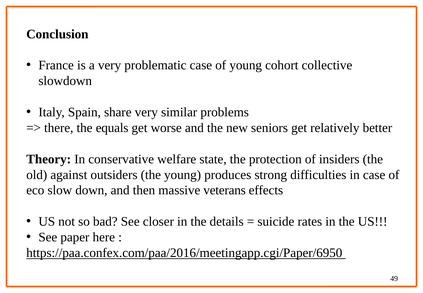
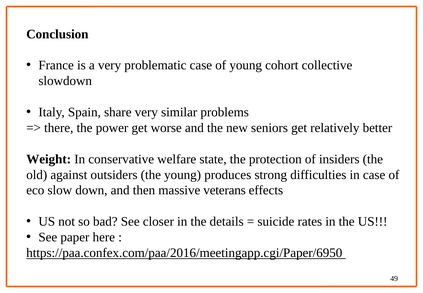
equals: equals -> power
Theory: Theory -> Weight
